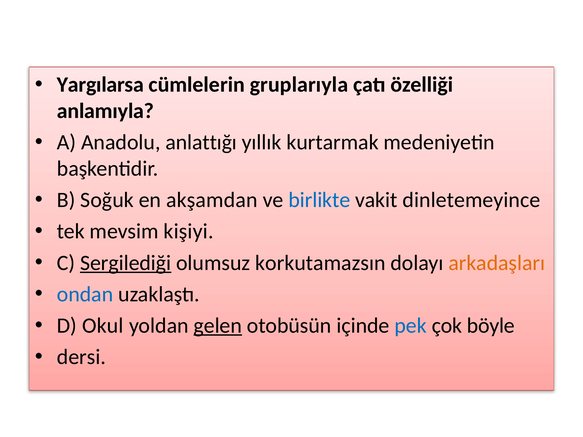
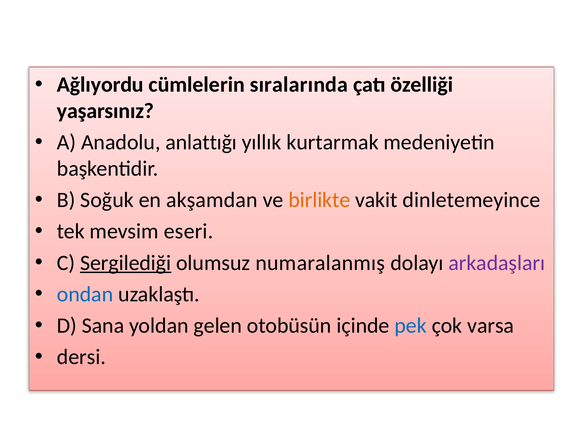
Yargılarsa: Yargılarsa -> Ağlıyordu
gruplarıyla: gruplarıyla -> sıralarında
anlamıyla: anlamıyla -> yaşarsınız
birlikte colour: blue -> orange
kişiyi: kişiyi -> eseri
korkutamazsın: korkutamazsın -> numaralanmış
arkadaşları colour: orange -> purple
Okul: Okul -> Sana
gelen underline: present -> none
böyle: böyle -> varsa
